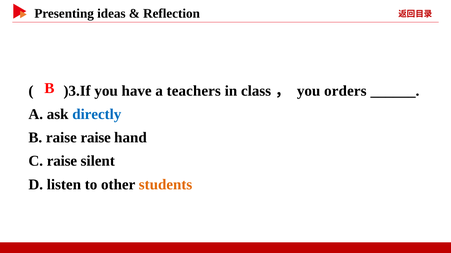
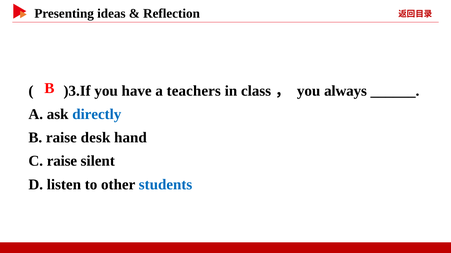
orders: orders -> always
raise raise: raise -> desk
students colour: orange -> blue
